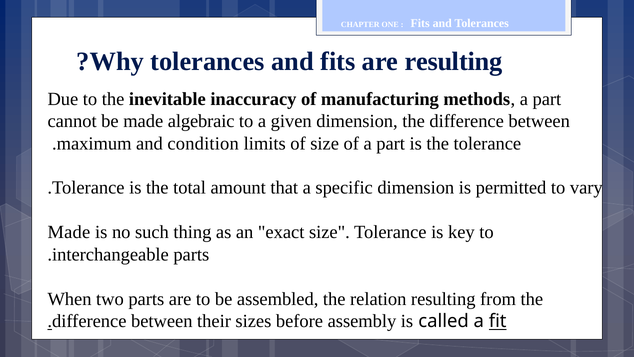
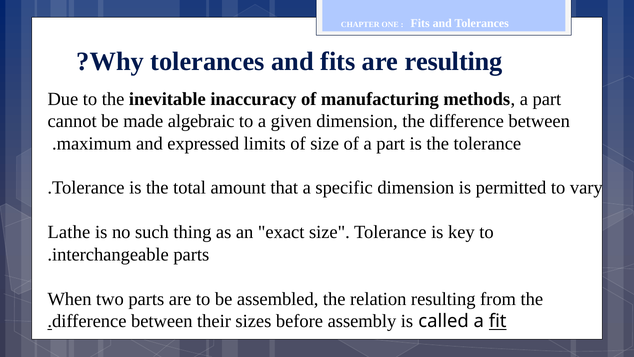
condition: condition -> expressed
Made at (69, 232): Made -> Lathe
